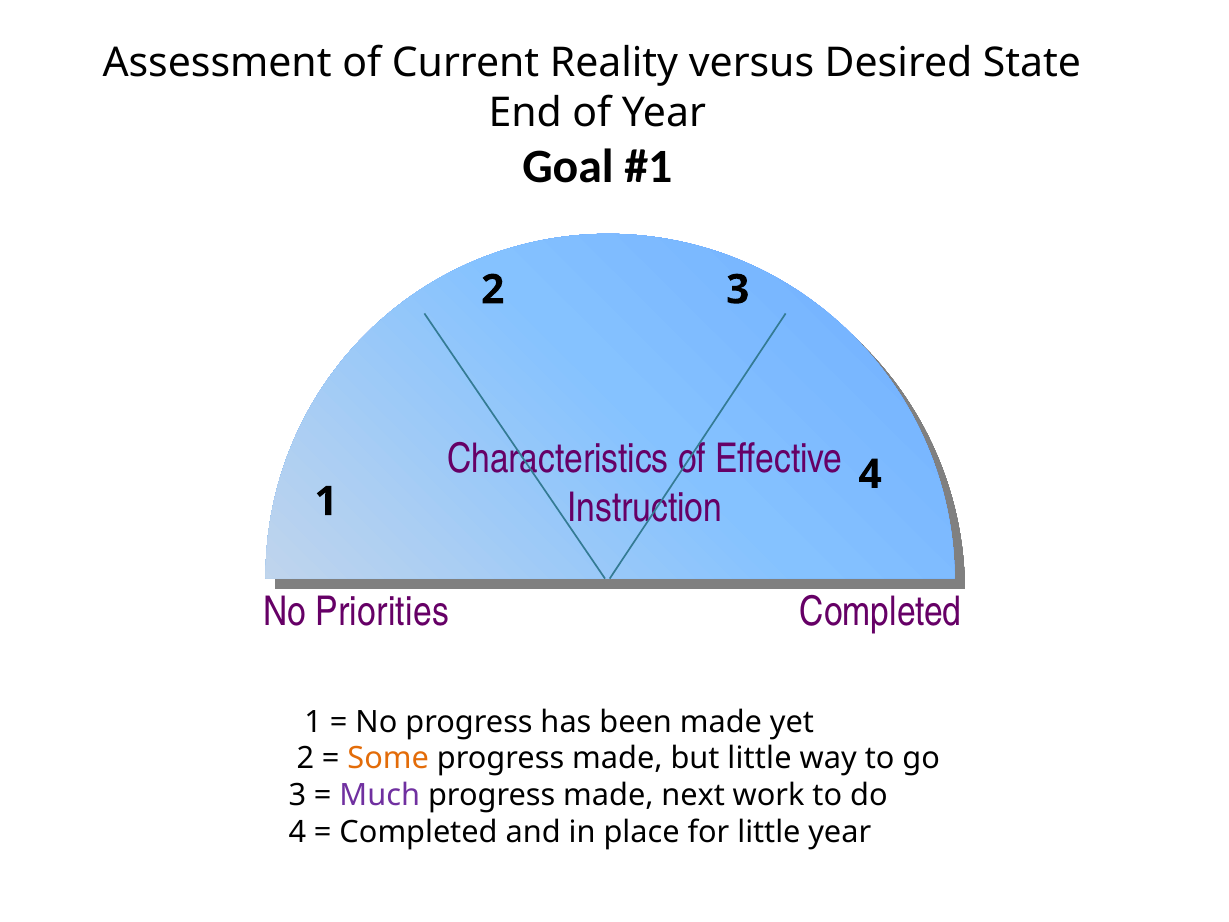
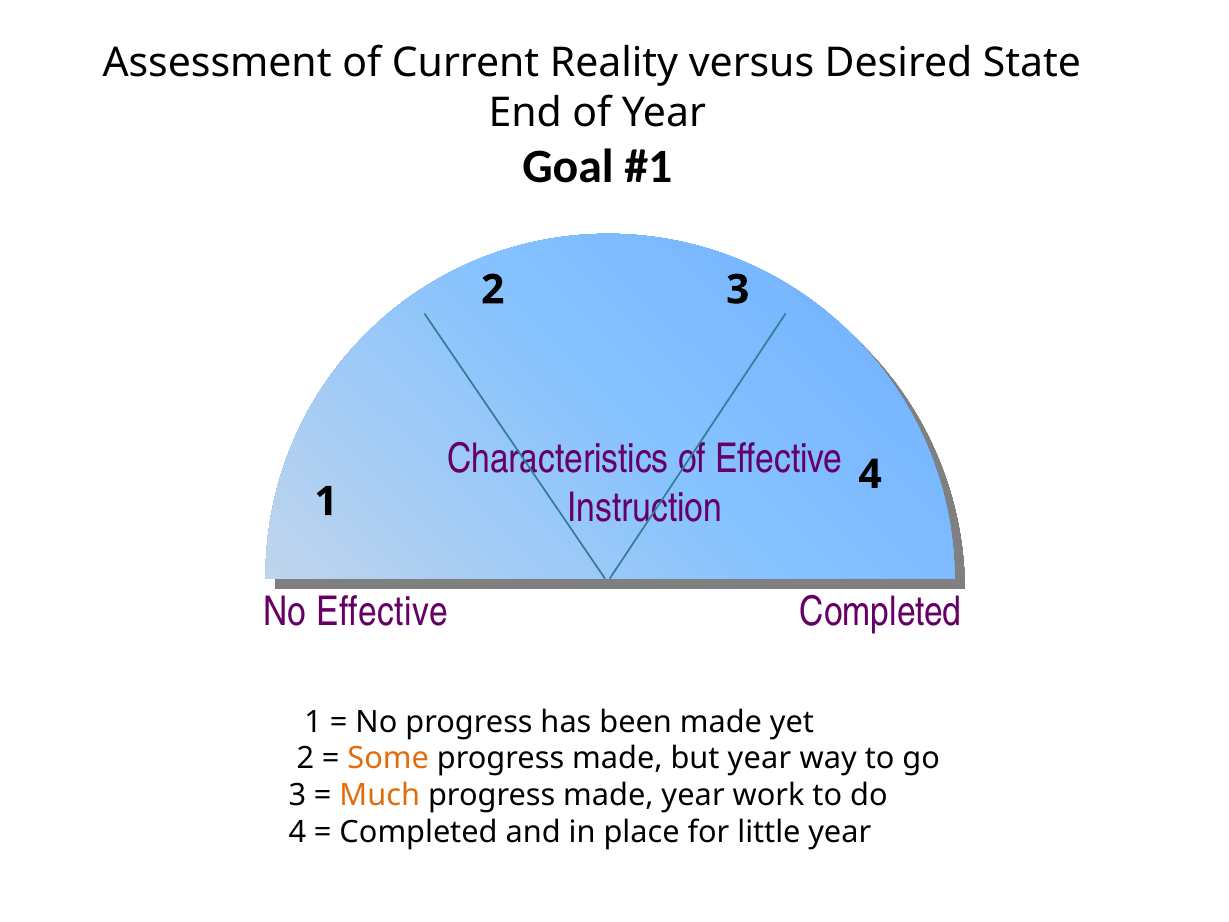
No Priorities: Priorities -> Effective
but little: little -> year
Much colour: purple -> orange
made next: next -> year
